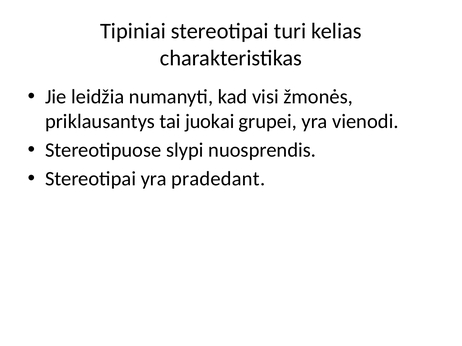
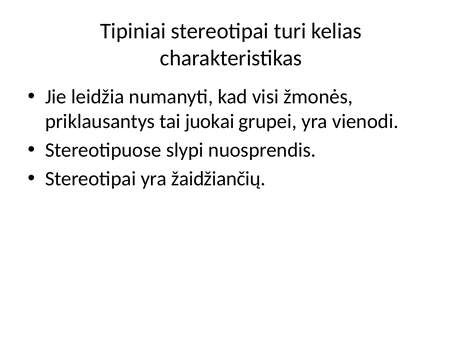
pradedant: pradedant -> žaidžiančių
